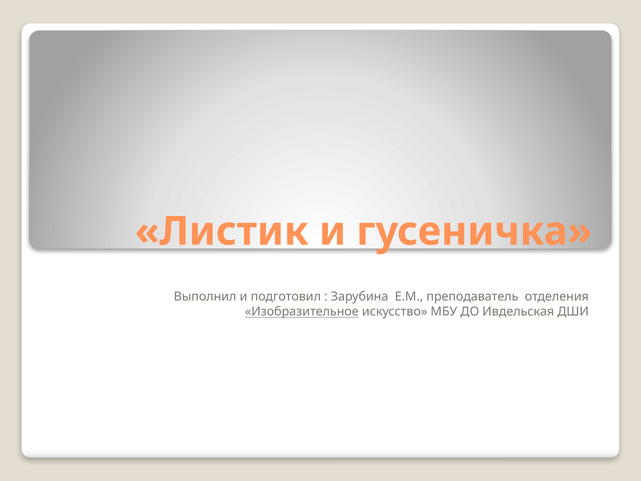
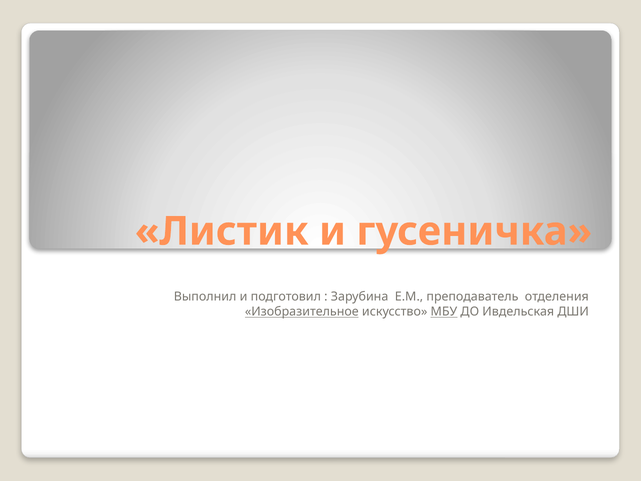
МБУ underline: none -> present
